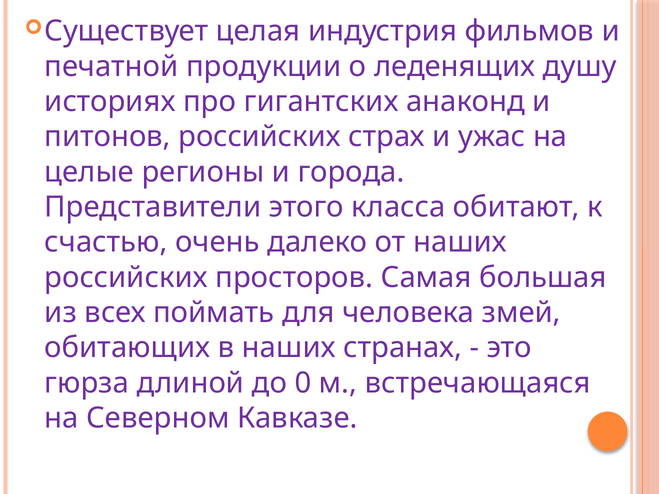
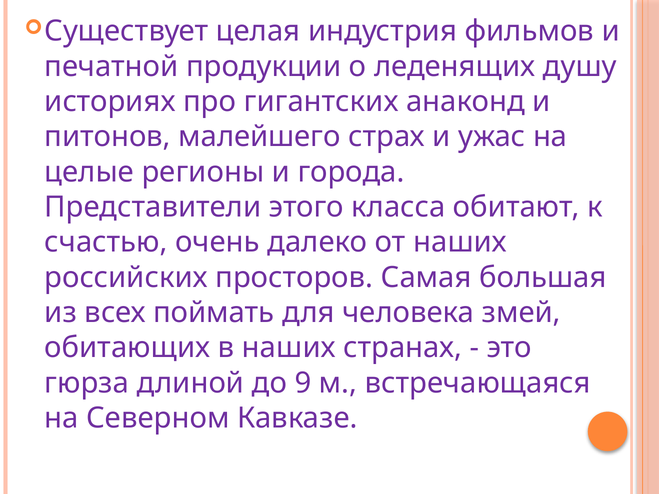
питонов российских: российских -> малейшего
0: 0 -> 9
